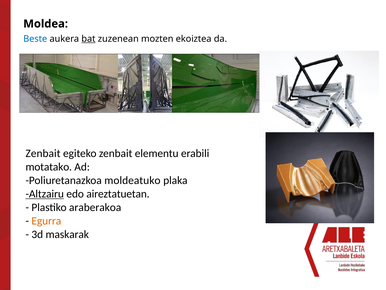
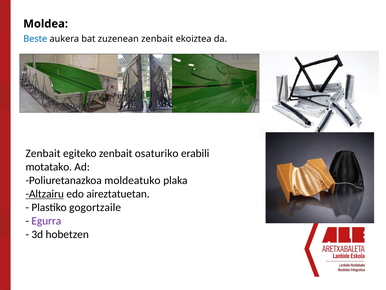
bat underline: present -> none
zuzenean mozten: mozten -> zenbait
elementu: elementu -> osaturiko
araberakoa: araberakoa -> gogortzaile
Egurra colour: orange -> purple
maskarak: maskarak -> hobetzen
